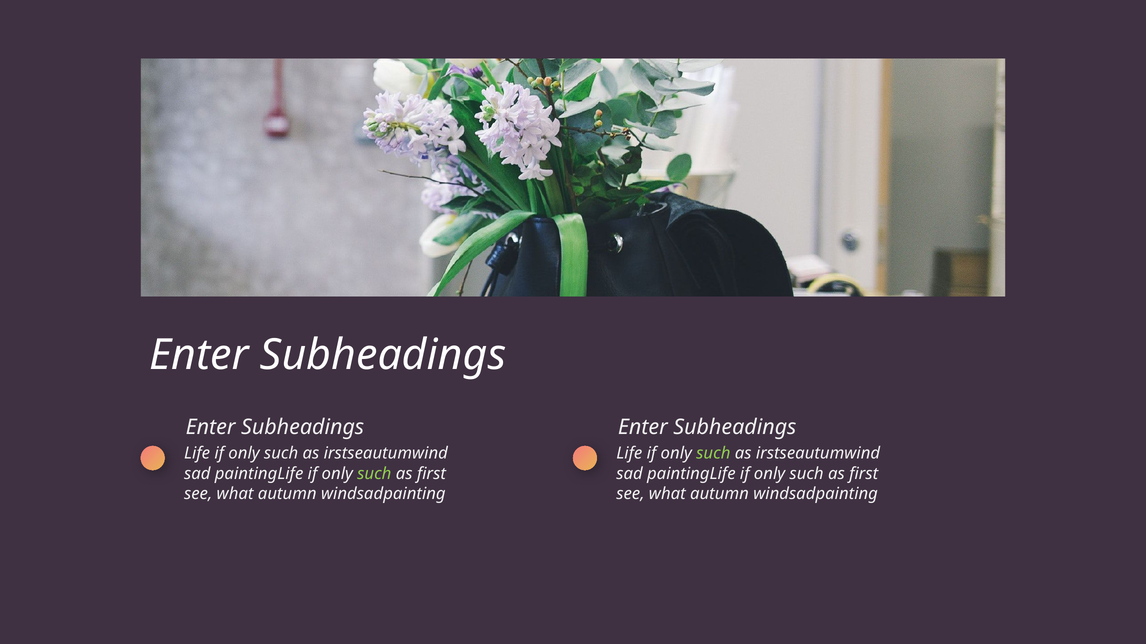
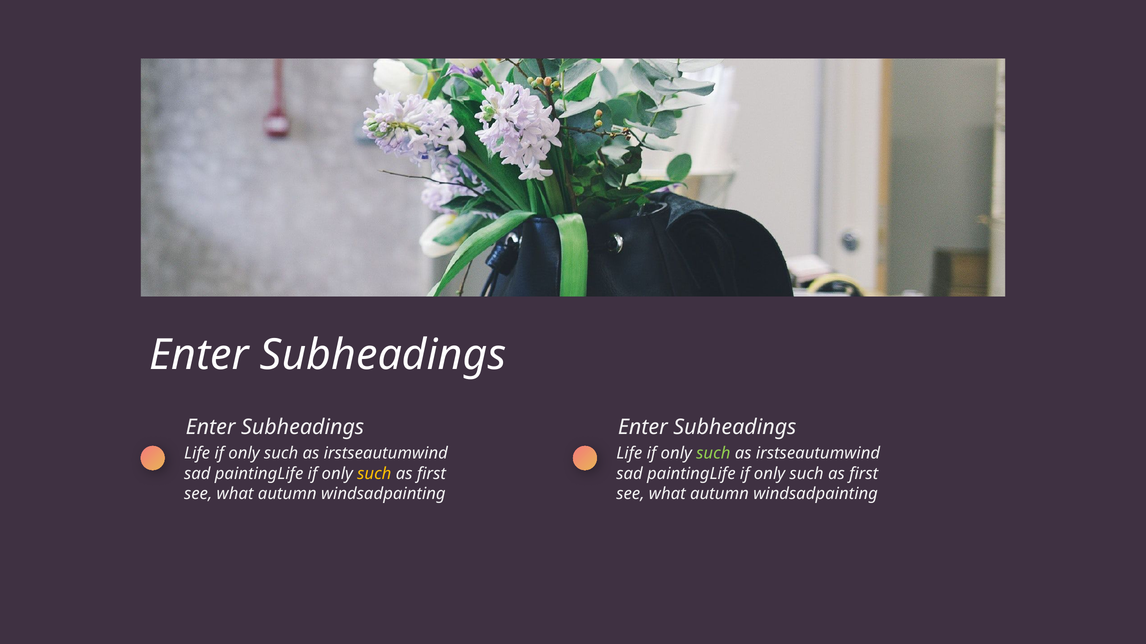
such at (374, 474) colour: light green -> yellow
